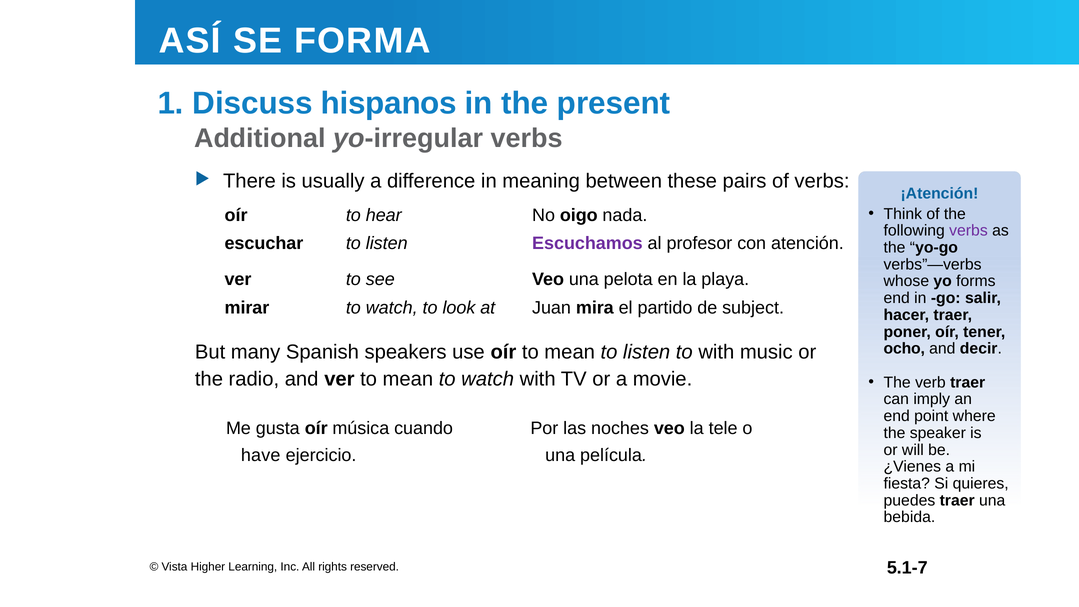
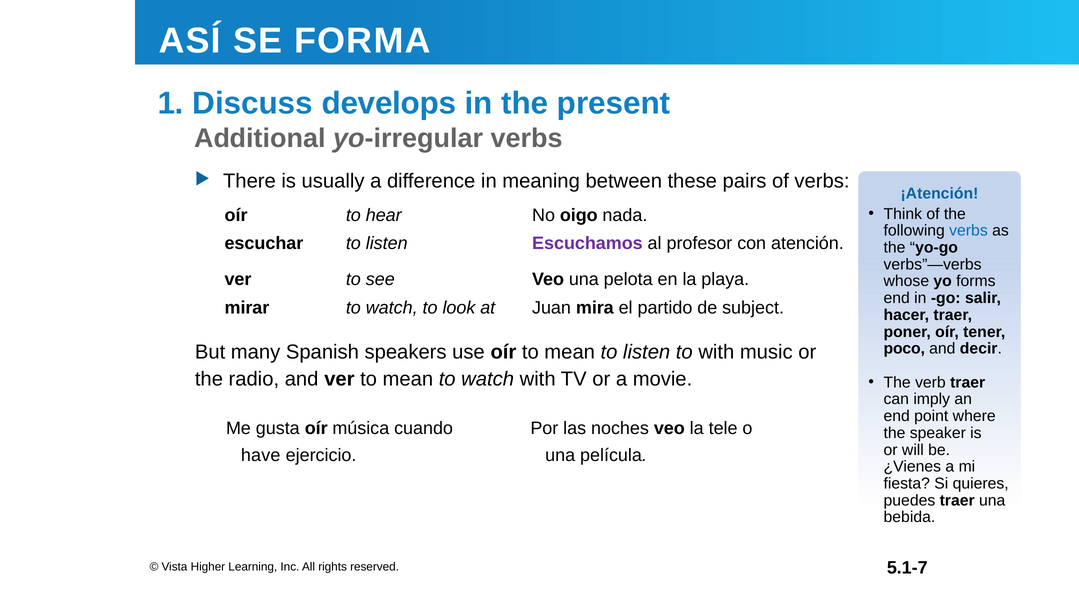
hispanos: hispanos -> develops
verbs at (968, 231) colour: purple -> blue
ocho: ocho -> poco
